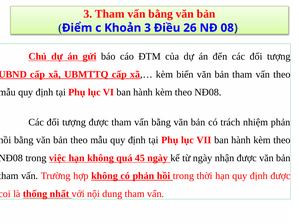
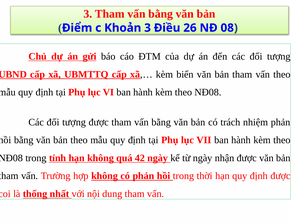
việc: việc -> tỉnh
45: 45 -> 42
